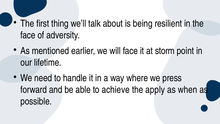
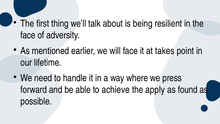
storm: storm -> takes
when: when -> found
